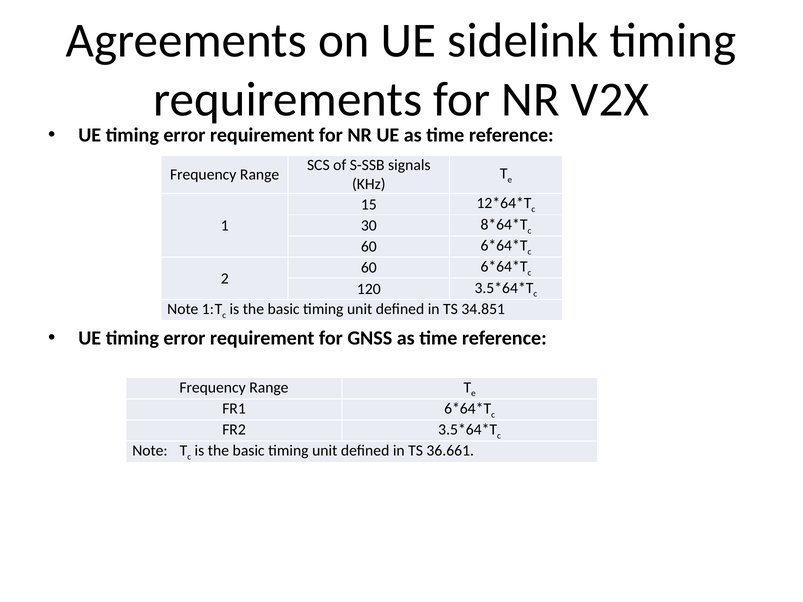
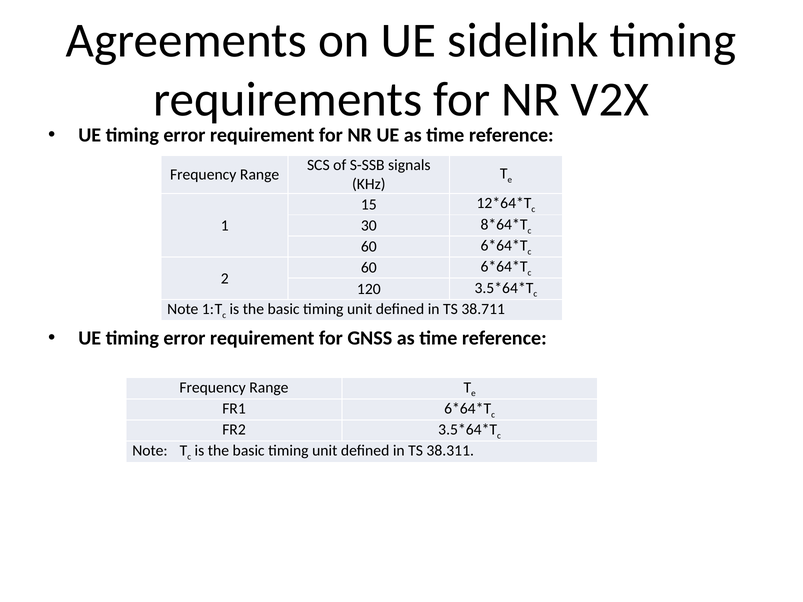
34.851: 34.851 -> 38.711
36.661: 36.661 -> 38.311
